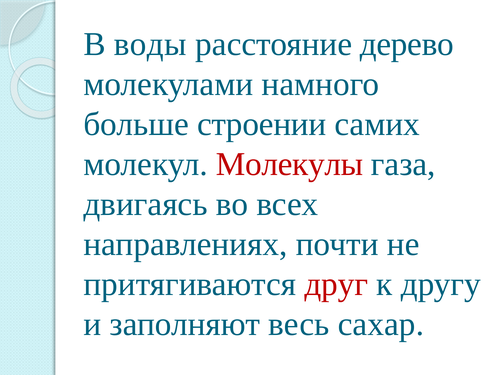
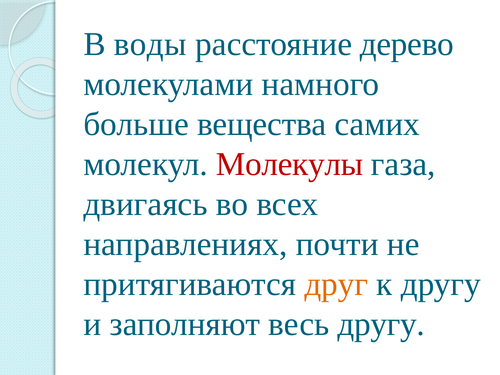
строении: строении -> вещества
друг colour: red -> orange
весь сахар: сахар -> другу
